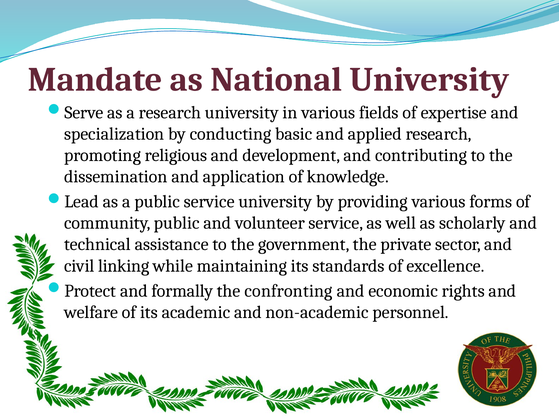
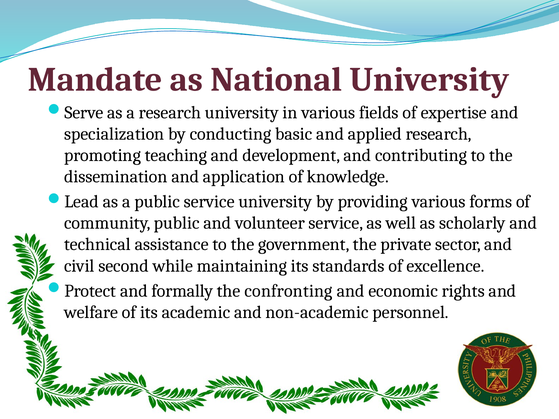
religious: religious -> teaching
linking: linking -> second
